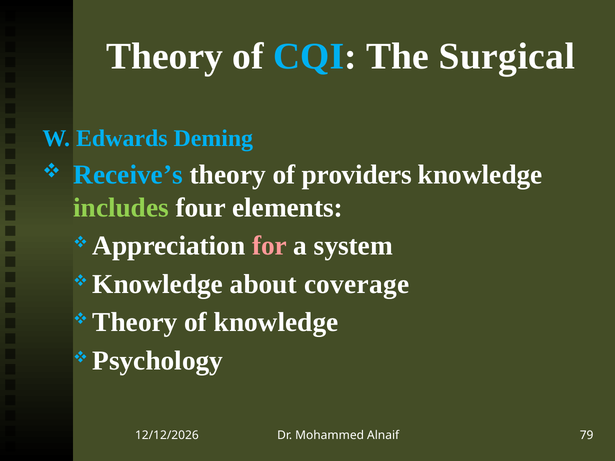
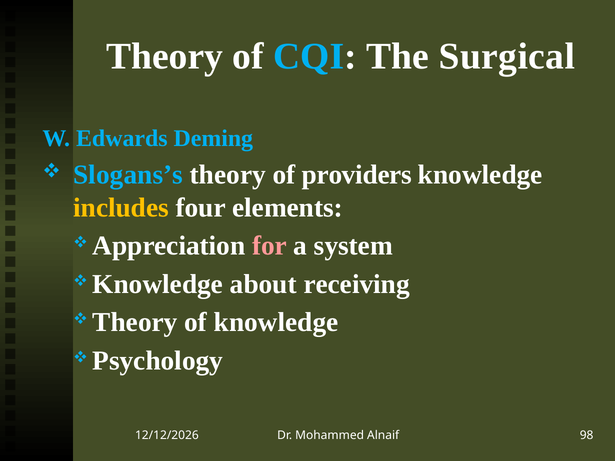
Receive’s: Receive’s -> Slogans’s
includes colour: light green -> yellow
coverage: coverage -> receiving
79: 79 -> 98
